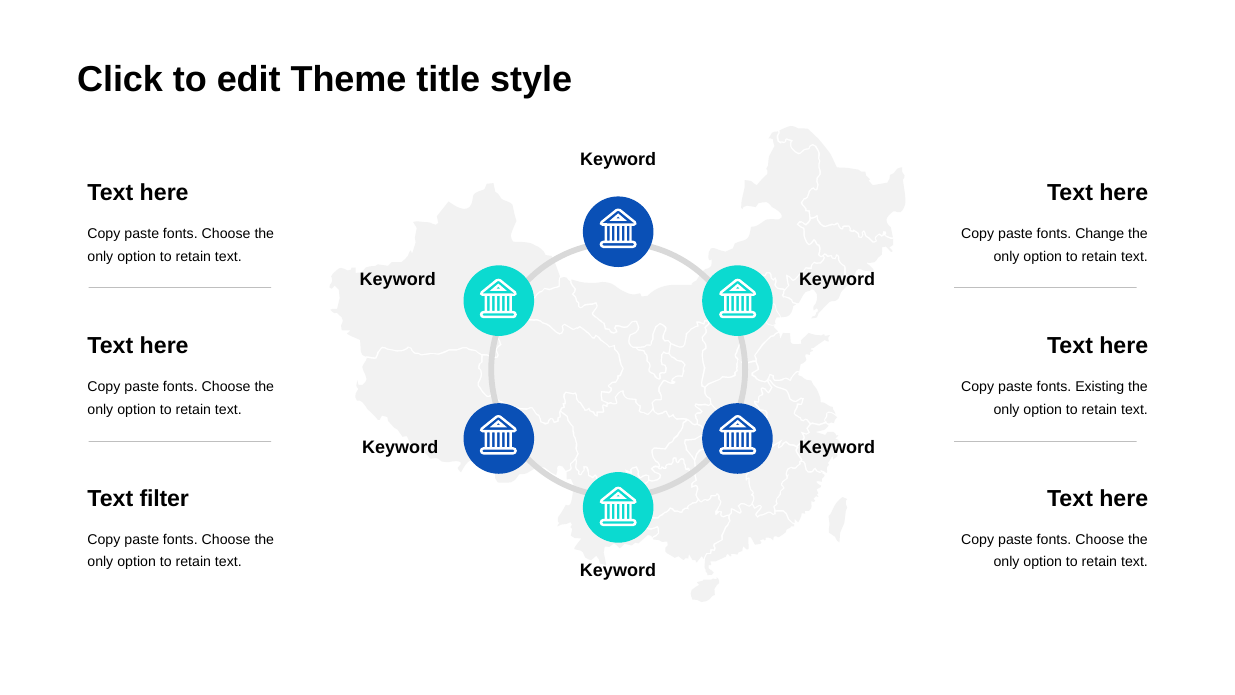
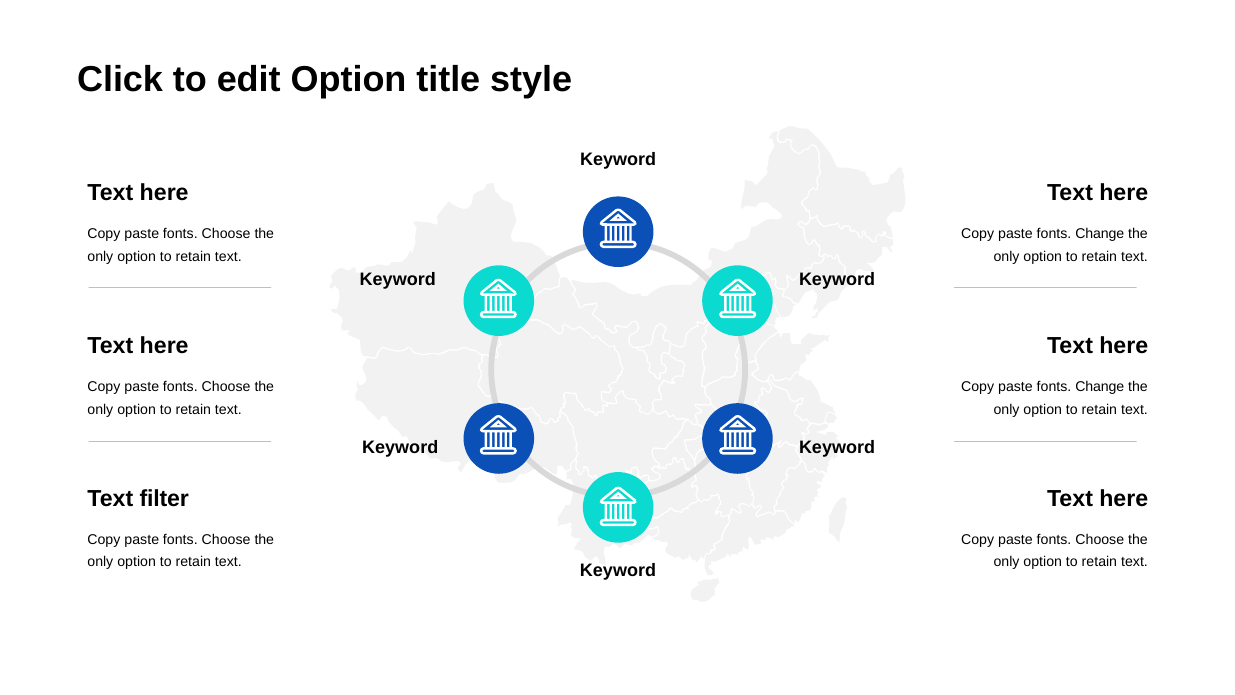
edit Theme: Theme -> Option
Existing at (1100, 387): Existing -> Change
